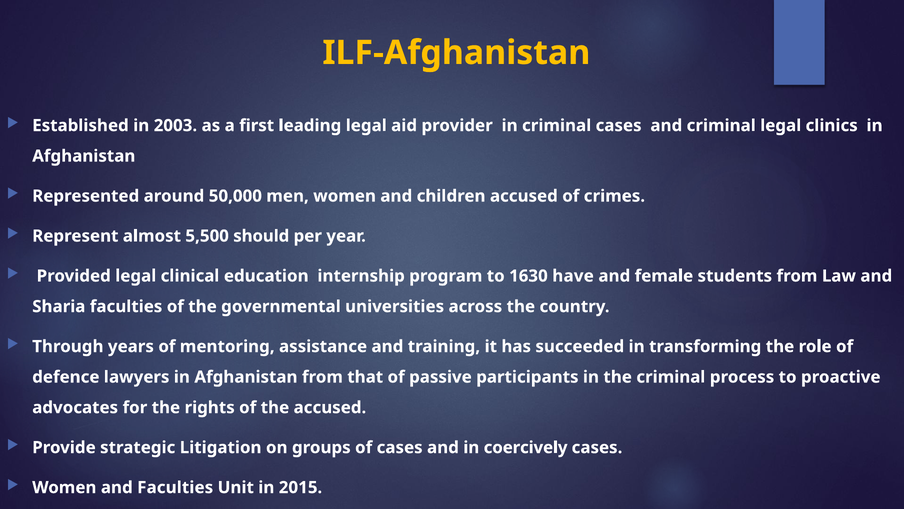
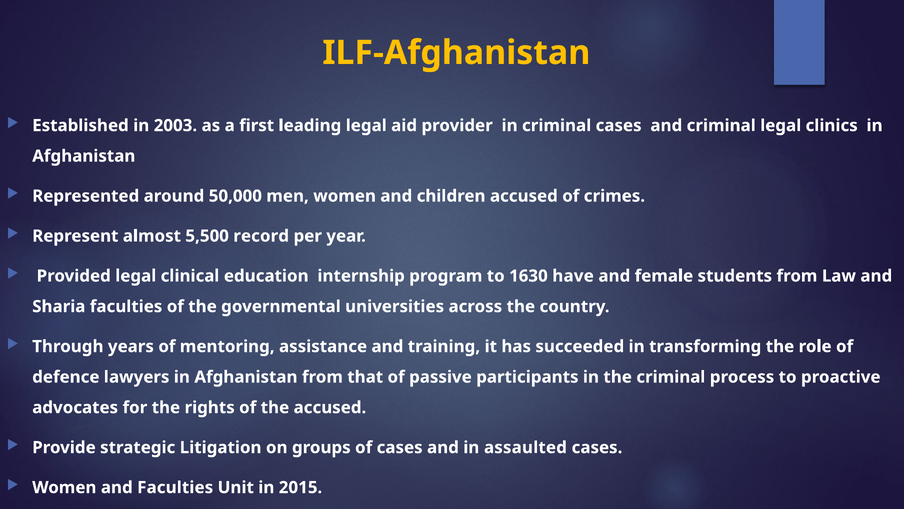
should: should -> record
coercively: coercively -> assaulted
